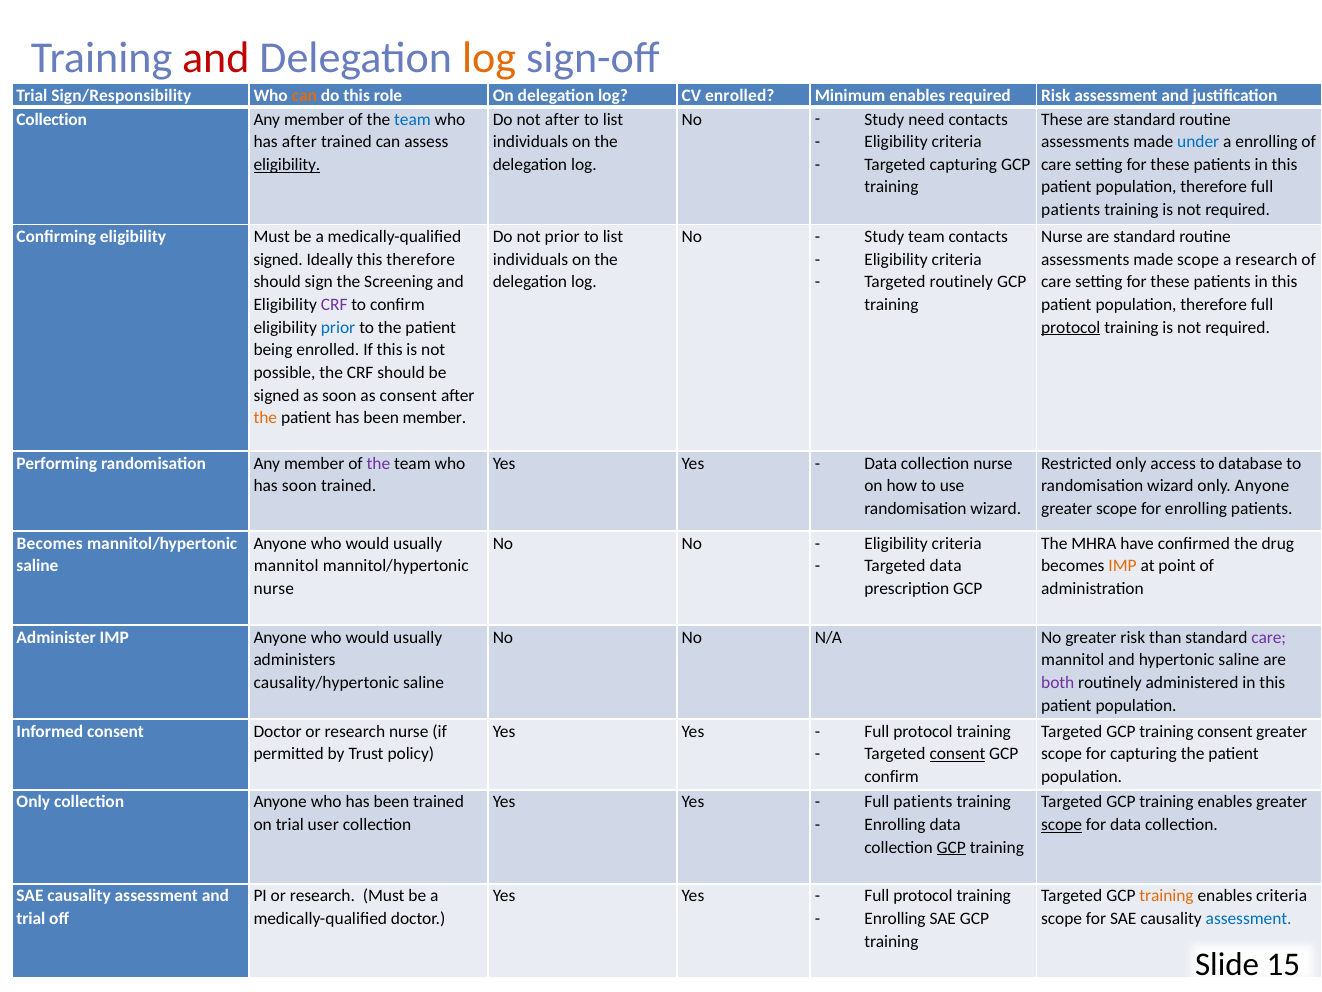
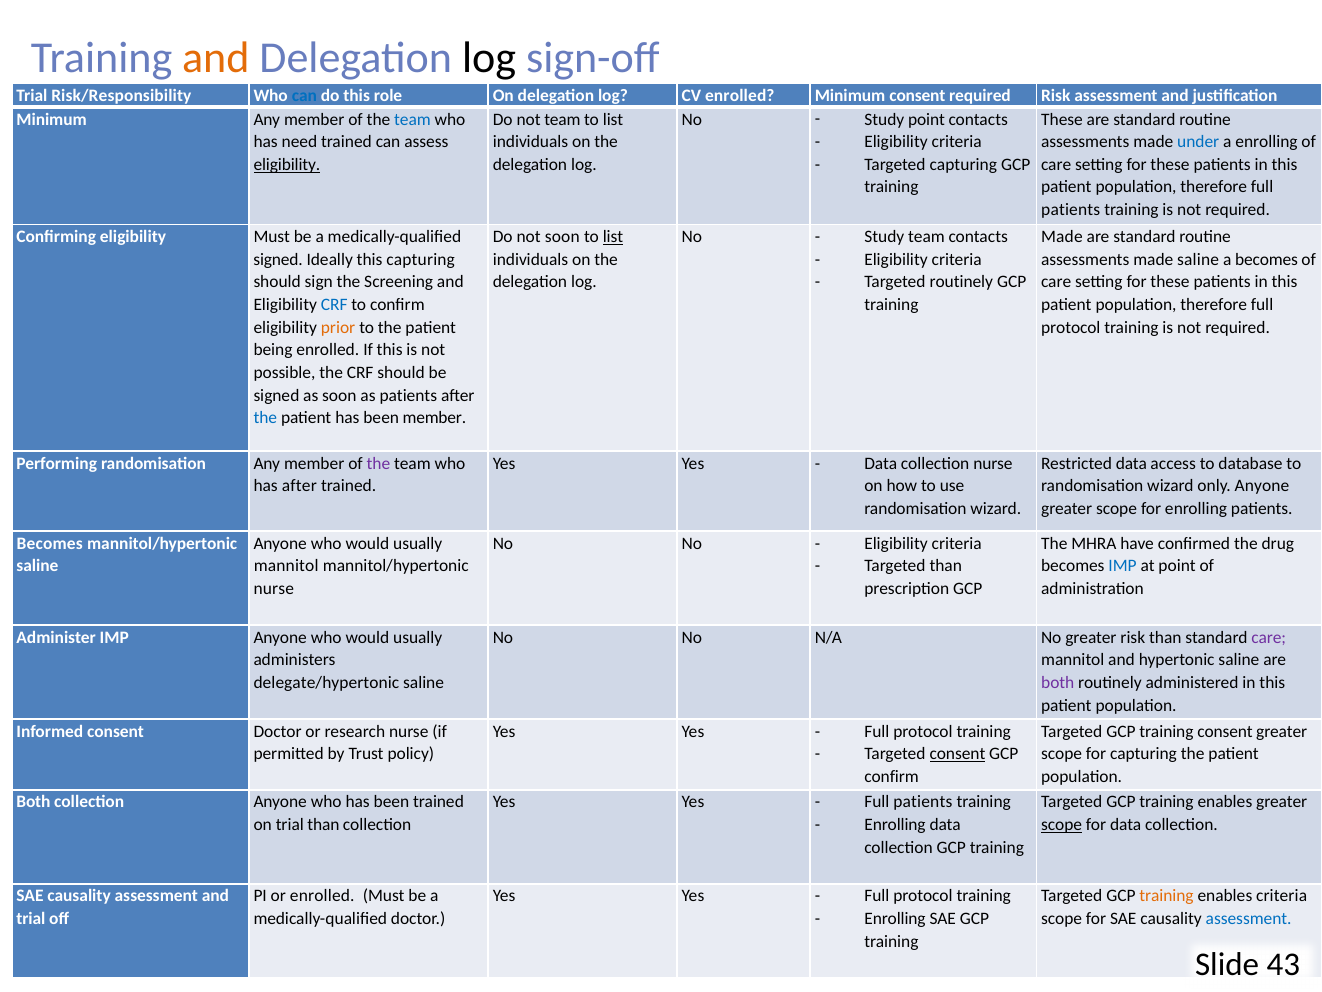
and at (216, 58) colour: red -> orange
log at (489, 58) colour: orange -> black
Sign/Responsibility: Sign/Responsibility -> Risk/Responsibility
can at (304, 96) colour: orange -> blue
Minimum enables: enables -> consent
Collection at (52, 119): Collection -> Minimum
not after: after -> team
Study need: need -> point
has after: after -> need
not prior: prior -> soon
list at (613, 237) underline: none -> present
Nurse at (1062, 237): Nurse -> Made
this therefore: therefore -> capturing
made scope: scope -> saline
a research: research -> becomes
CRF at (334, 305) colour: purple -> blue
prior at (338, 327) colour: blue -> orange
protocol at (1071, 327) underline: present -> none
as consent: consent -> patients
the at (265, 418) colour: orange -> blue
Restricted only: only -> data
has soon: soon -> after
Targeted data: data -> than
IMP at (1123, 566) colour: orange -> blue
causality/hypertonic: causality/hypertonic -> delegate/hypertonic
Only at (33, 802): Only -> Both
trial user: user -> than
GCP at (951, 847) underline: present -> none
PI or research: research -> enrolled
15: 15 -> 43
